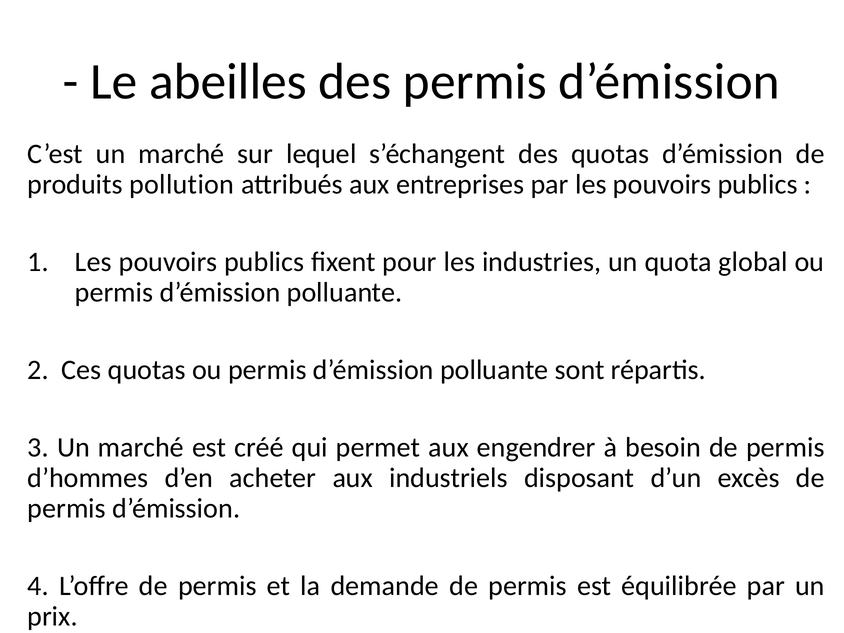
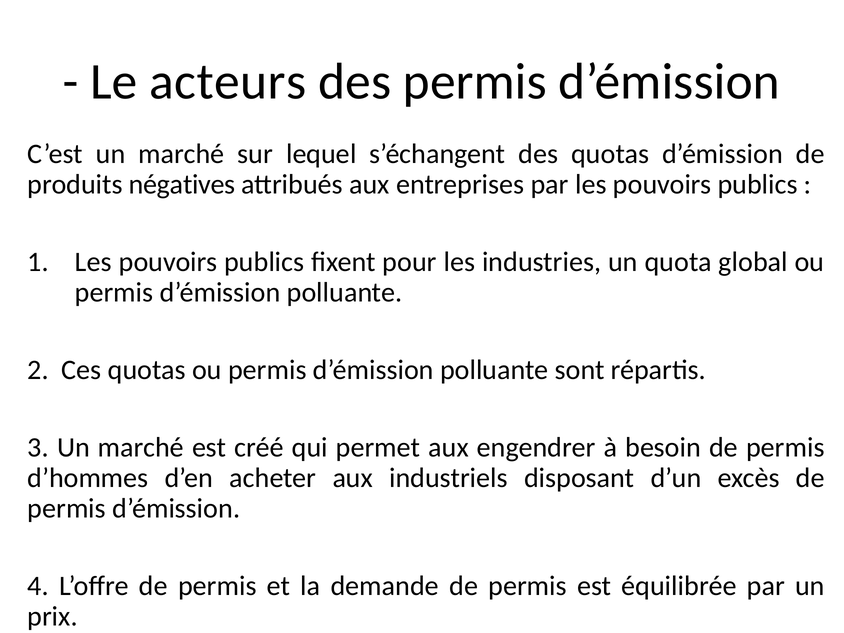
abeilles: abeilles -> acteurs
pollution: pollution -> négatives
